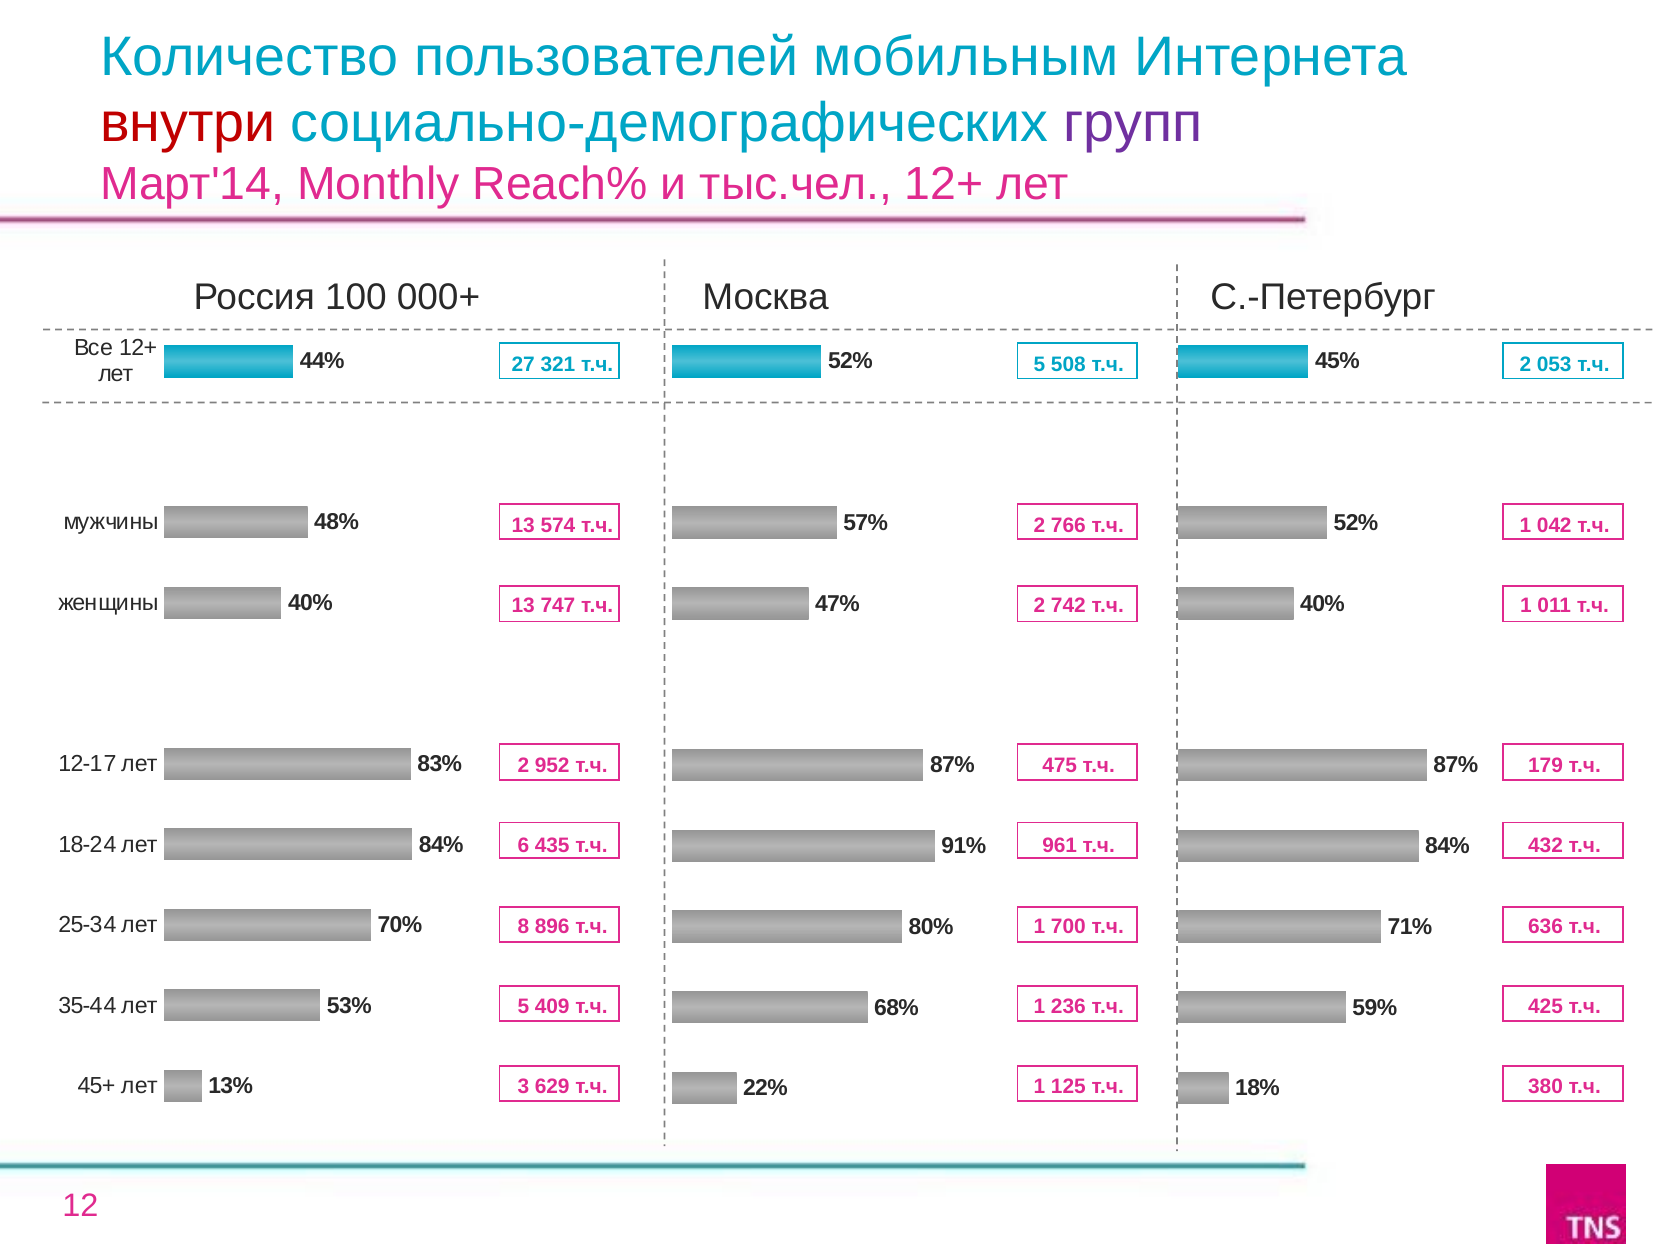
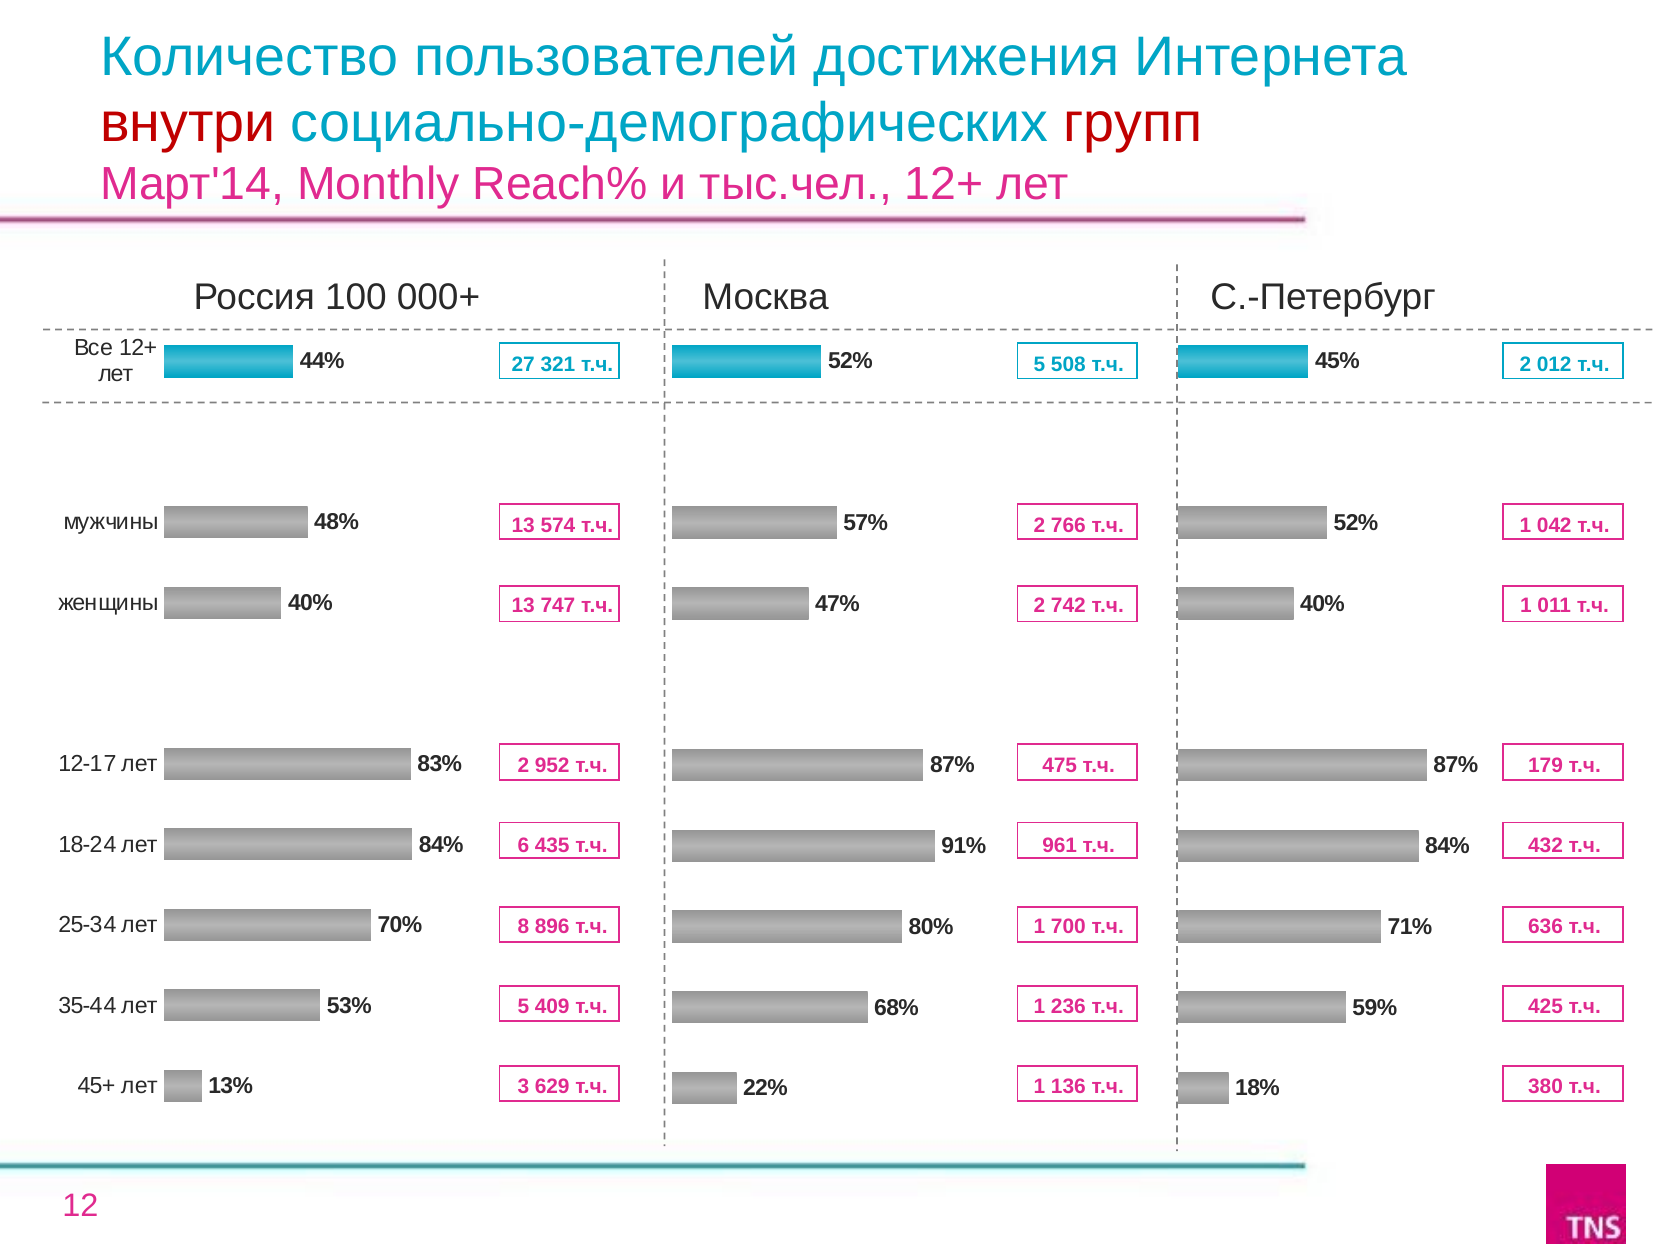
мобильным: мобильным -> достижения
групп colour: purple -> red
053: 053 -> 012
125: 125 -> 136
